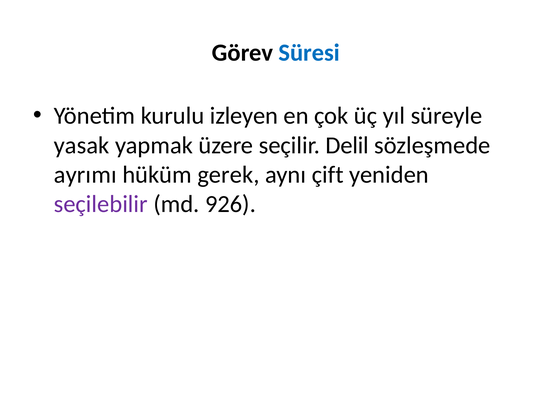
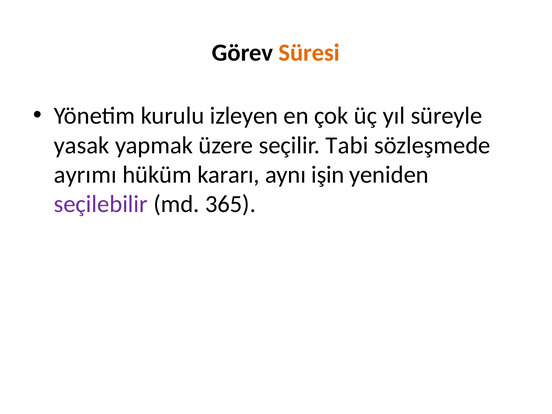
Süresi colour: blue -> orange
Delil: Delil -> Tabi
gerek: gerek -> kararı
çift: çift -> işin
926: 926 -> 365
